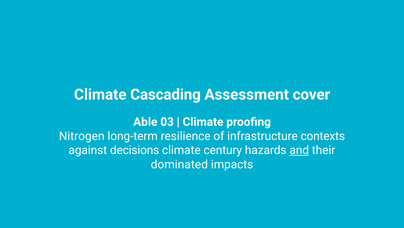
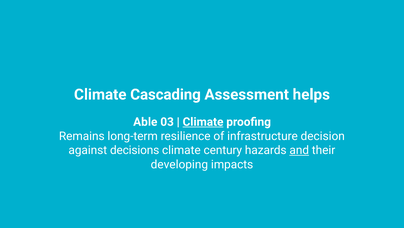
cover: cover -> helps
Climate at (203, 122) underline: none -> present
Nitrogen: Nitrogen -> Remains
contexts: contexts -> decision
dominated: dominated -> developing
